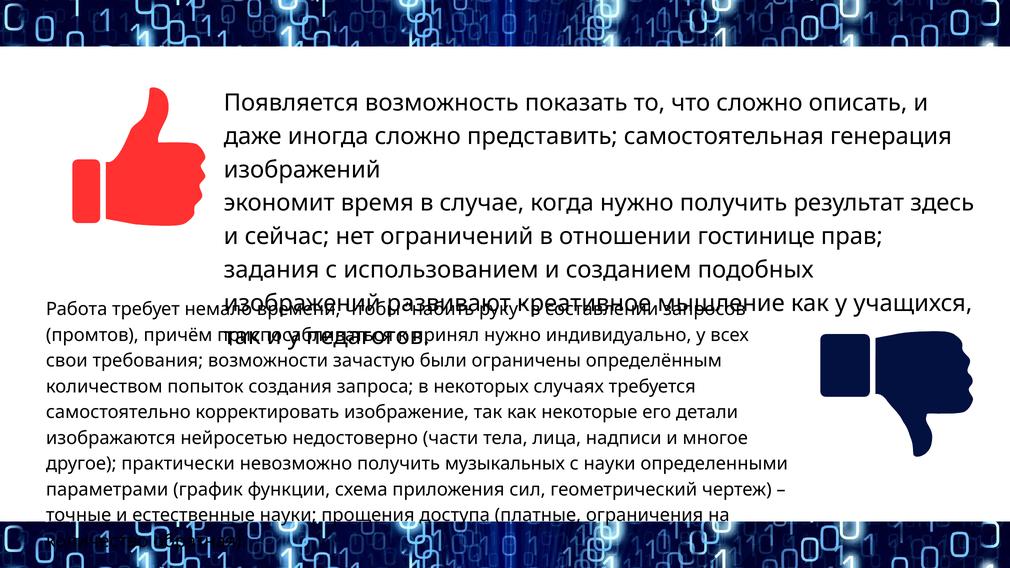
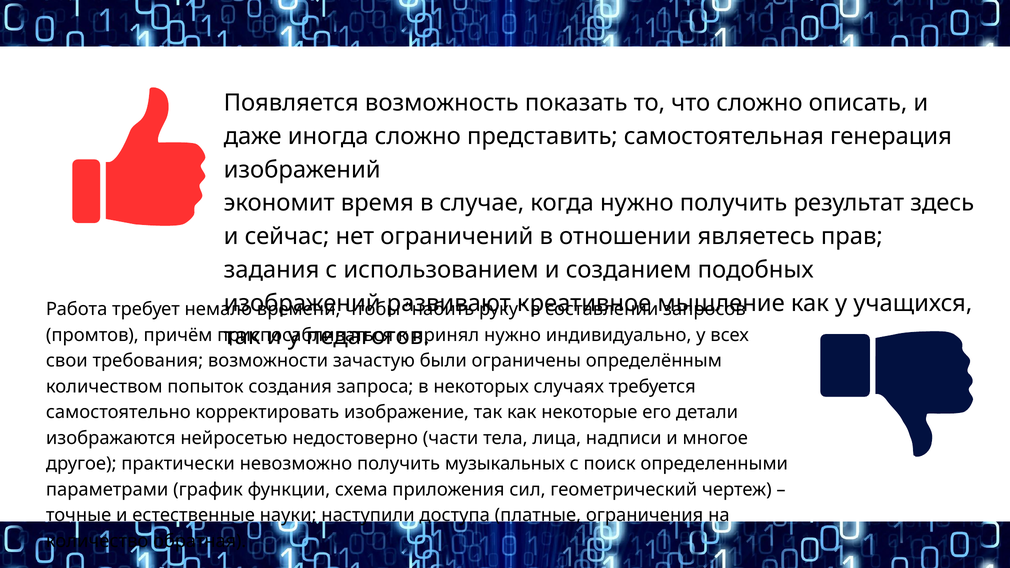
гостинице: гостинице -> являетесь
с науки: науки -> поиск
прощения: прощения -> наступили
